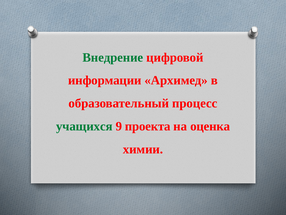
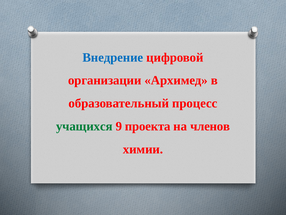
Внедрение colour: green -> blue
информации: информации -> организации
оценка: оценка -> членов
